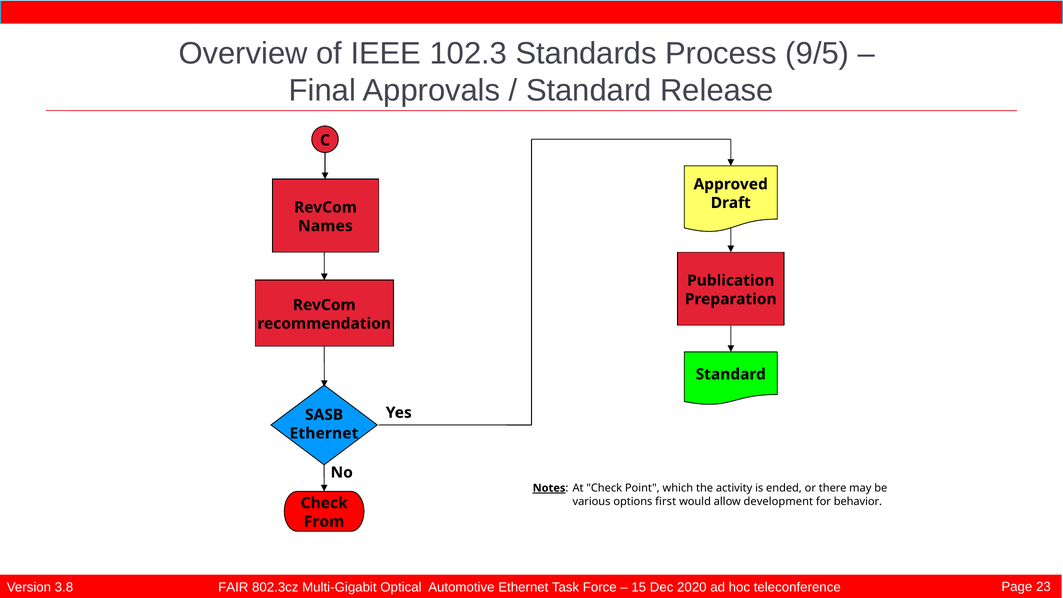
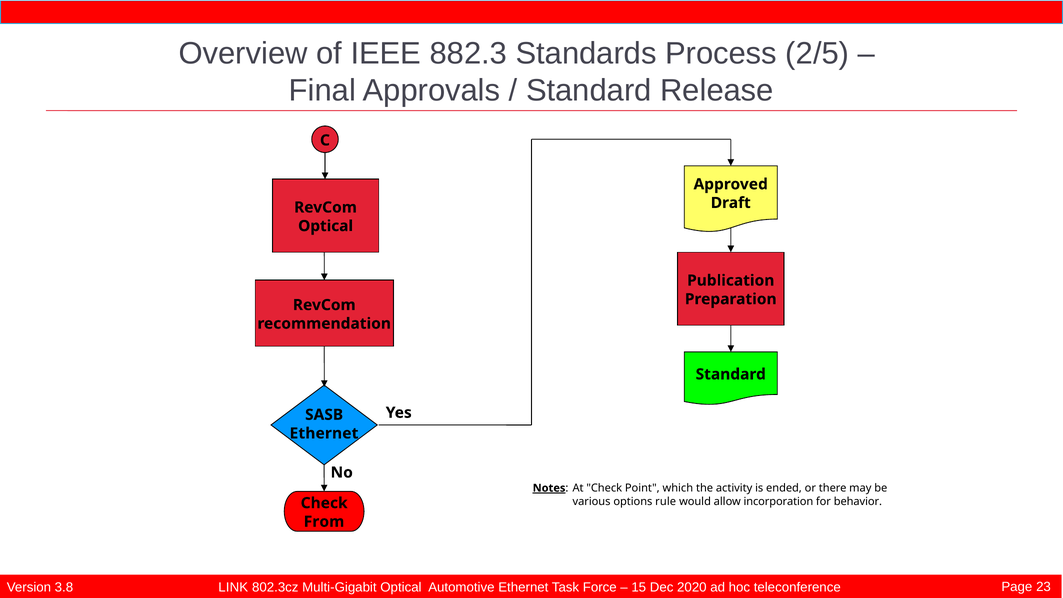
102.3: 102.3 -> 882.3
9/5: 9/5 -> 2/5
Names at (325, 226): Names -> Optical
first: first -> rule
development: development -> incorporation
FAIR: FAIR -> LINK
